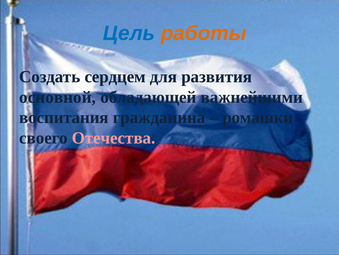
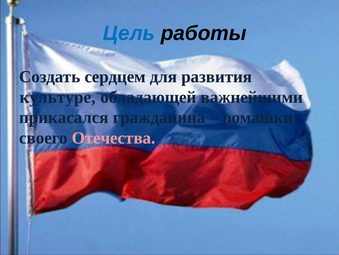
работы colour: orange -> black
основной: основной -> культуре
воспитания: воспитания -> прикасался
